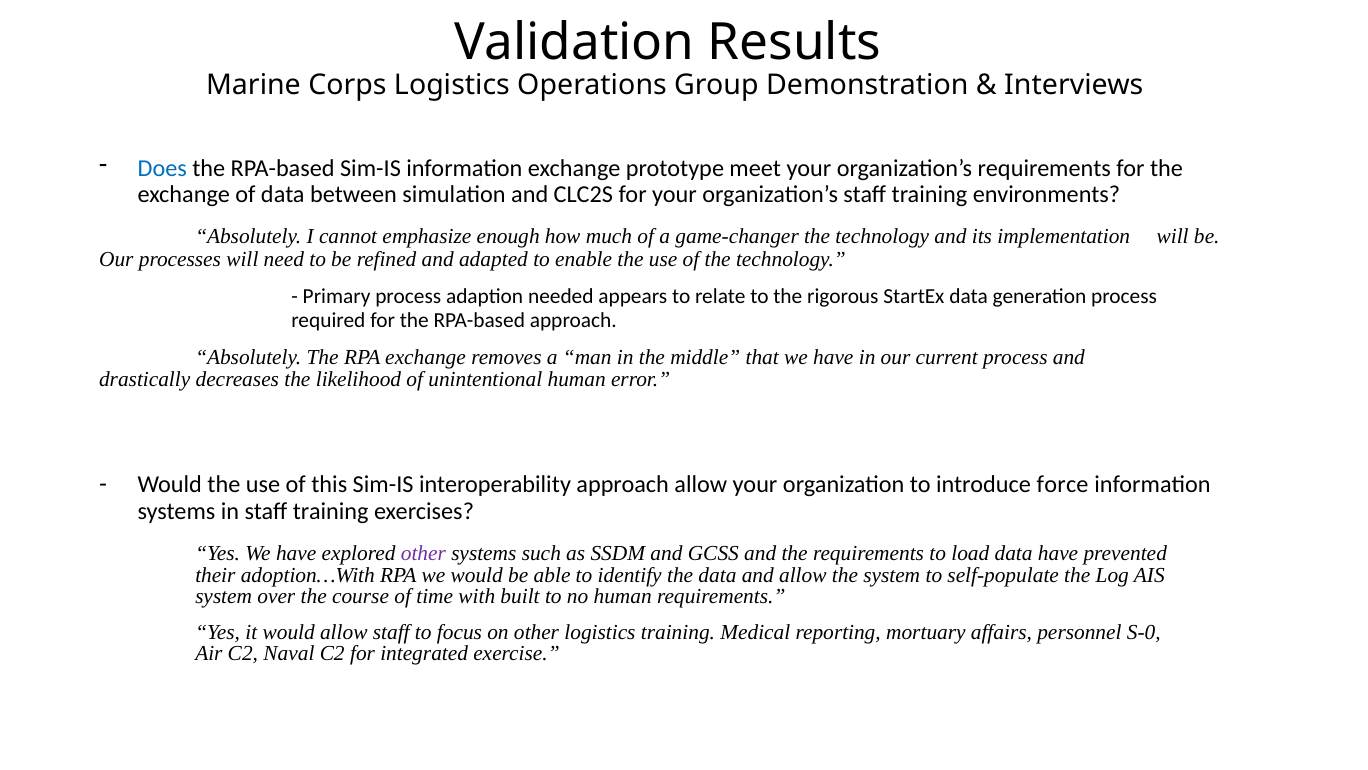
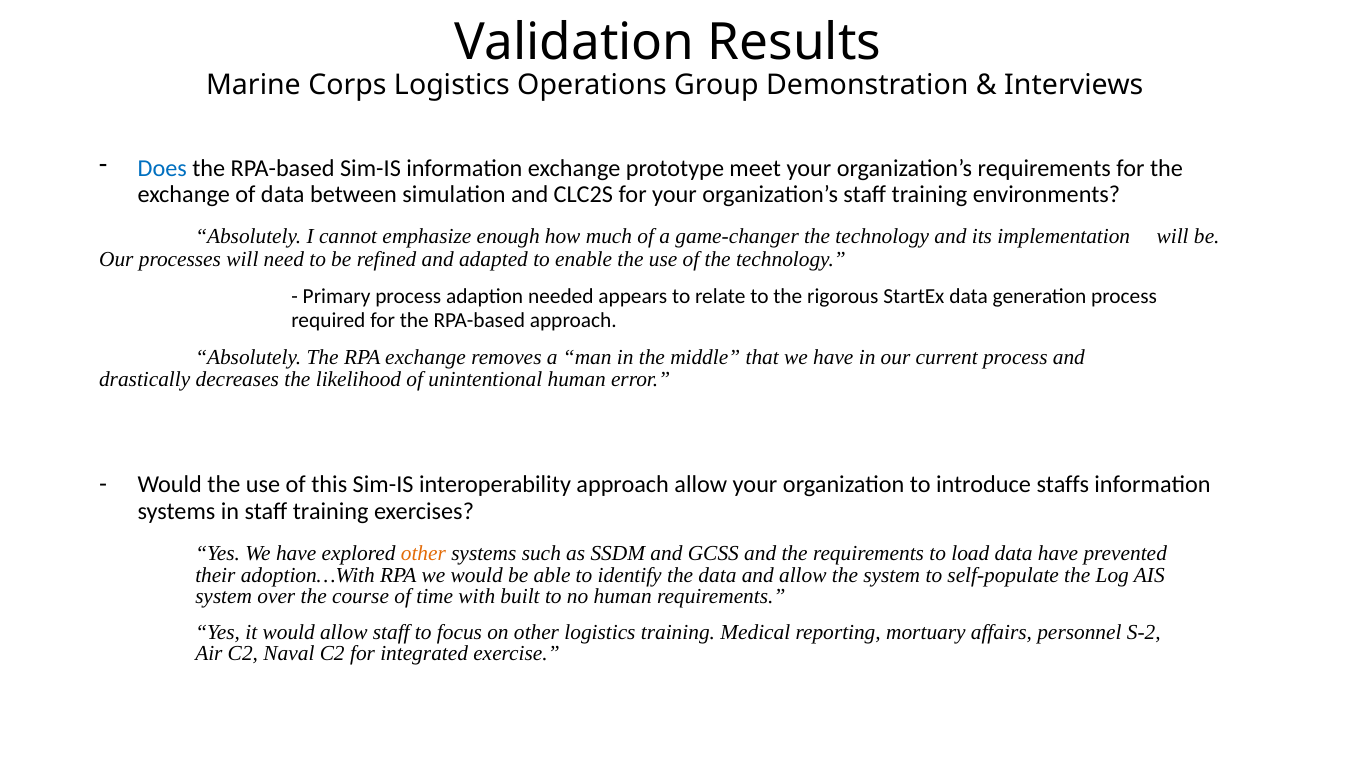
force: force -> staffs
other at (423, 553) colour: purple -> orange
S-0: S-0 -> S-2
